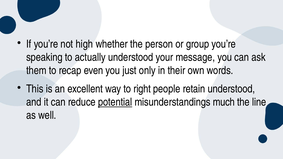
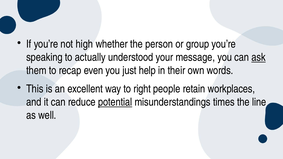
ask underline: none -> present
only: only -> help
retain understood: understood -> workplaces
much: much -> times
